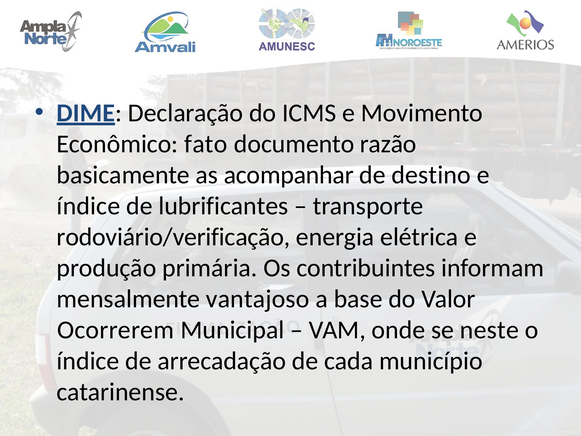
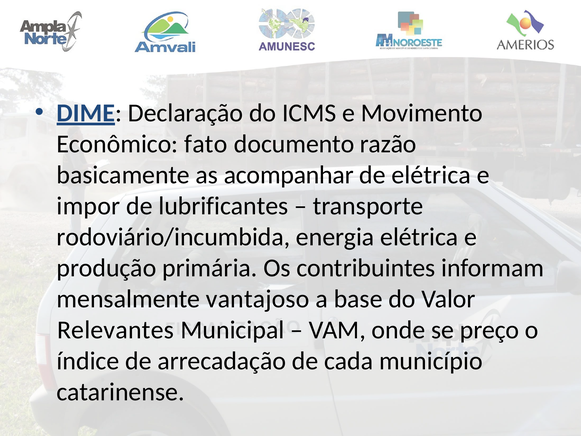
de destino: destino -> elétrica
índice at (88, 206): índice -> impor
rodoviário/verificação: rodoviário/verificação -> rodoviário/incumbida
Ocorrerem: Ocorrerem -> Relevantes
neste: neste -> preço
